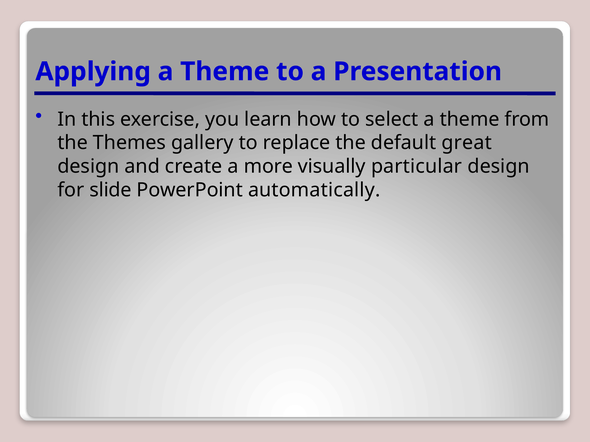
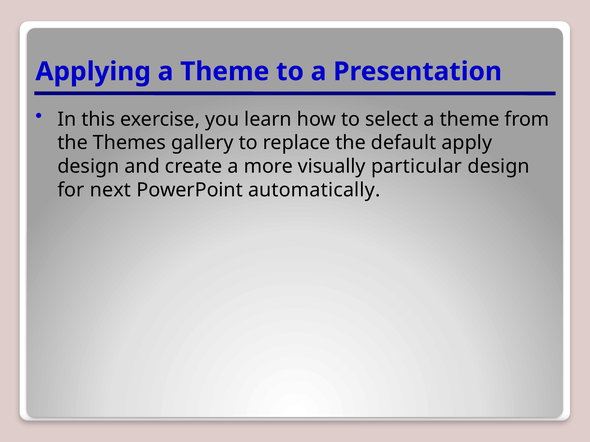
great: great -> apply
slide: slide -> next
